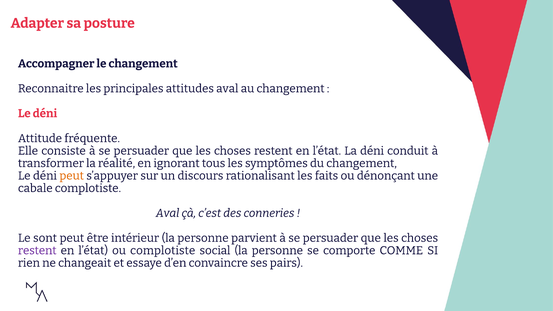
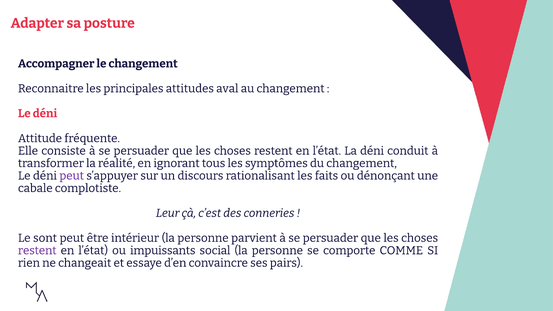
peut at (72, 176) colour: orange -> purple
Aval at (168, 213): Aval -> Leur
ou complotiste: complotiste -> impuissants
